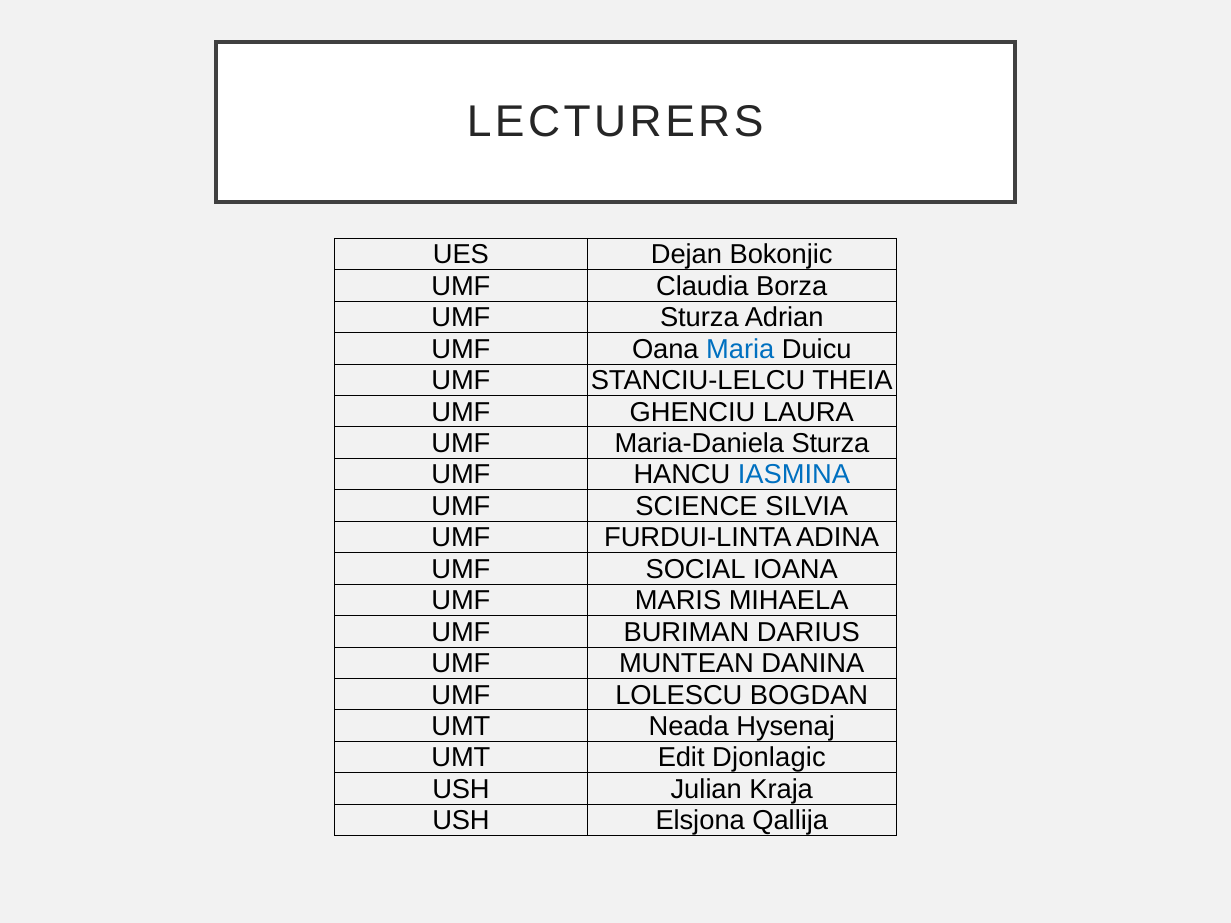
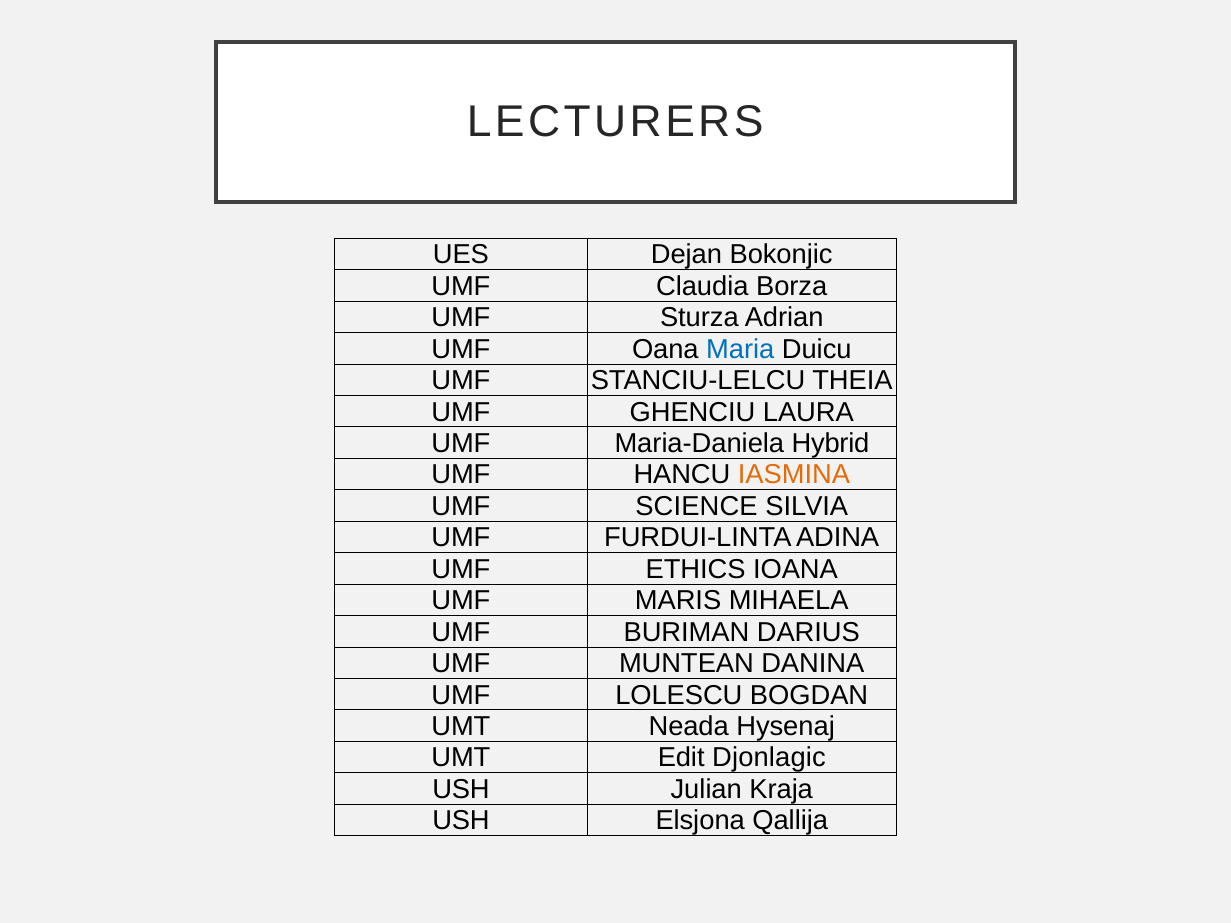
Maria-Daniela Sturza: Sturza -> Hybrid
IASMINA colour: blue -> orange
SOCIAL: SOCIAL -> ETHICS
